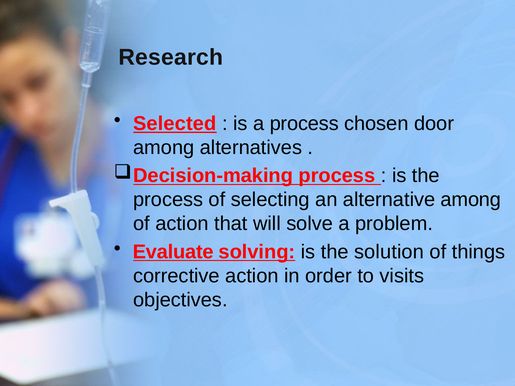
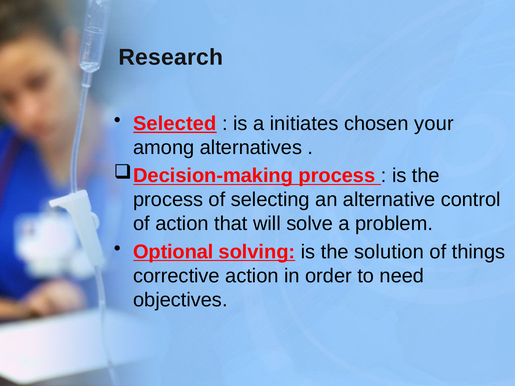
a process: process -> initiates
door: door -> your
alternative among: among -> control
Evaluate: Evaluate -> Optional
visits: visits -> need
